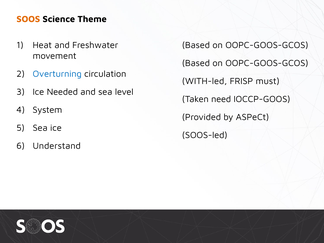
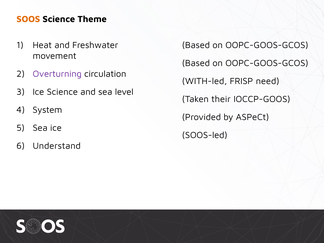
Overturning colour: blue -> purple
must: must -> need
Ice Needed: Needed -> Science
need: need -> their
